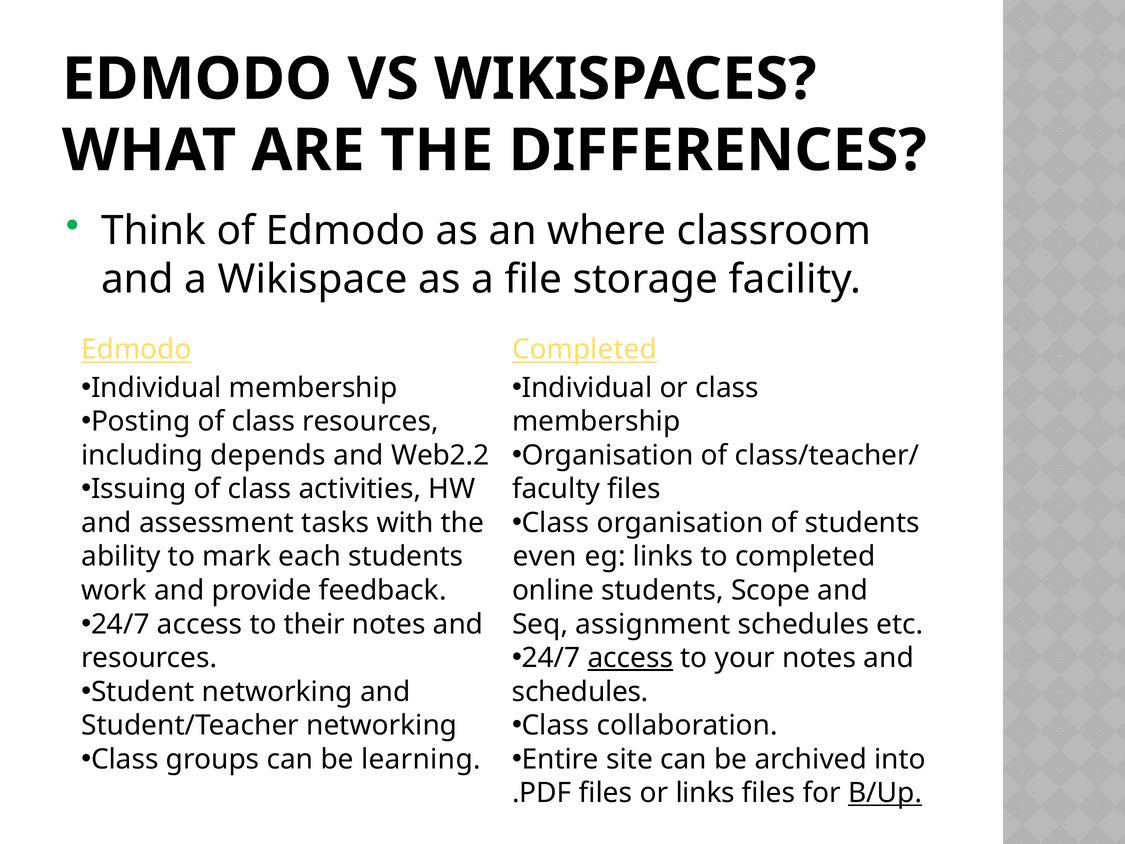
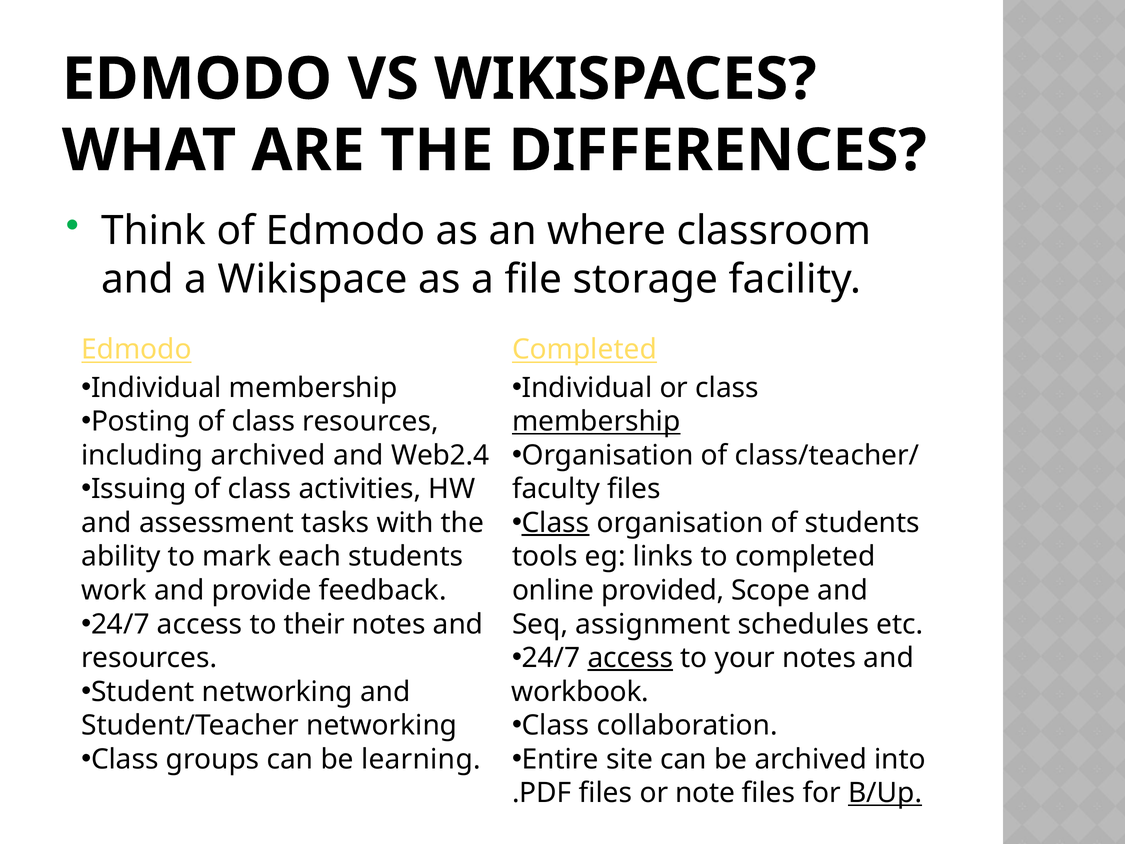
membership at (596, 422) underline: none -> present
including depends: depends -> archived
Web2.2: Web2.2 -> Web2.4
Class at (556, 523) underline: none -> present
even: even -> tools
online students: students -> provided
schedules at (580, 692): schedules -> workbook
or links: links -> note
